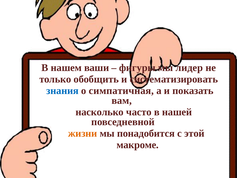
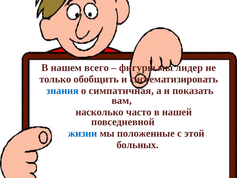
ваши: ваши -> всего
жизни colour: orange -> blue
понадобится: понадобится -> положенные
макроме: макроме -> больных
